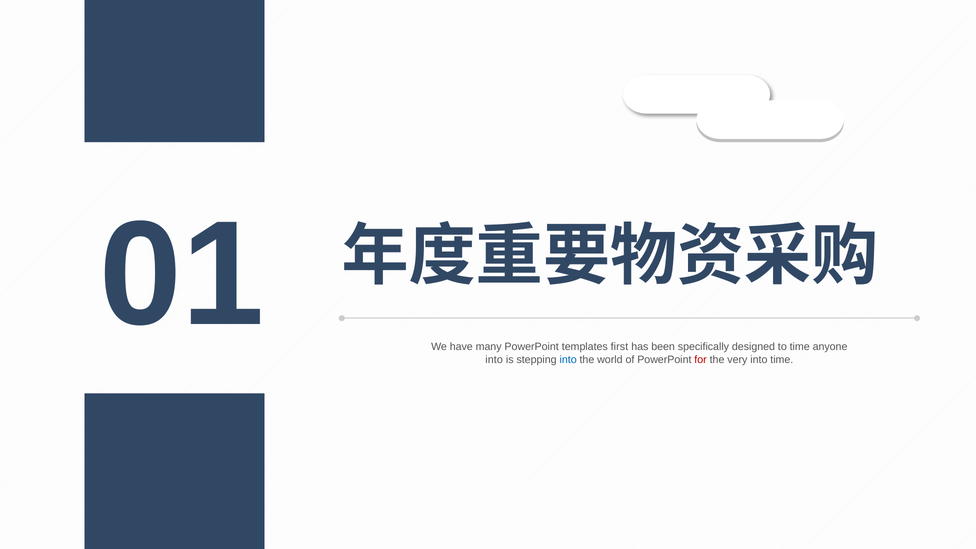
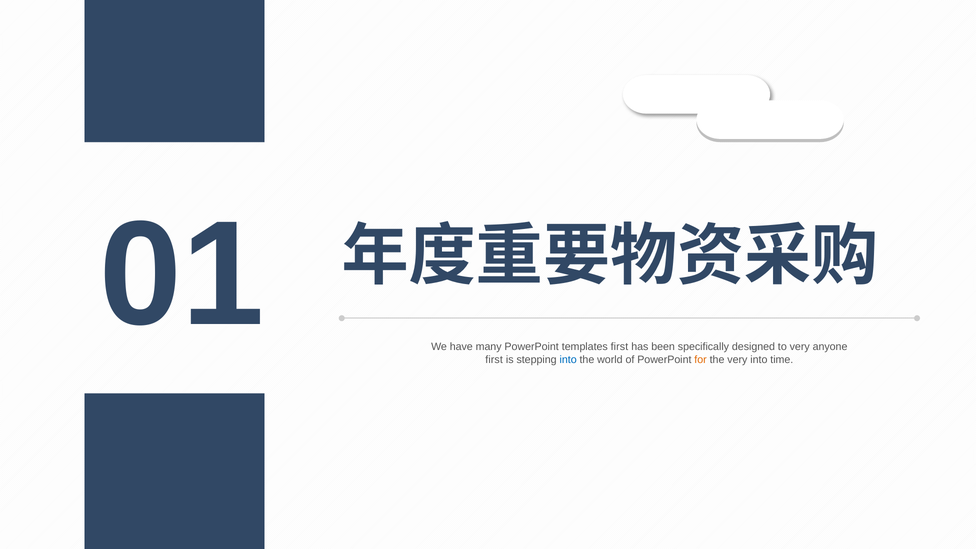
to time: time -> very
into at (494, 360): into -> first
for colour: red -> orange
